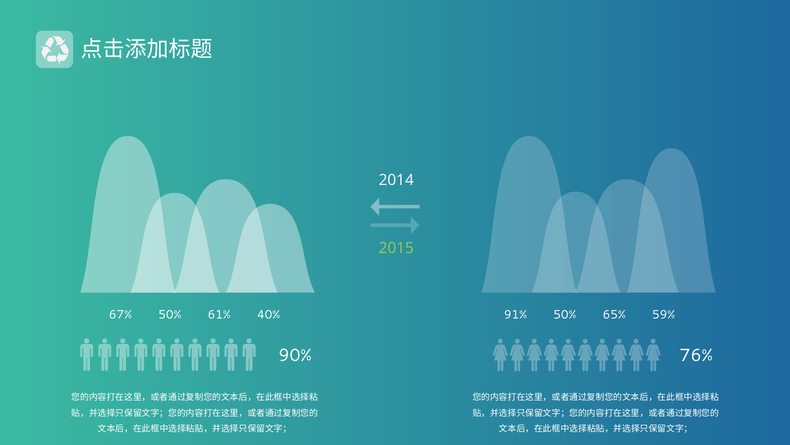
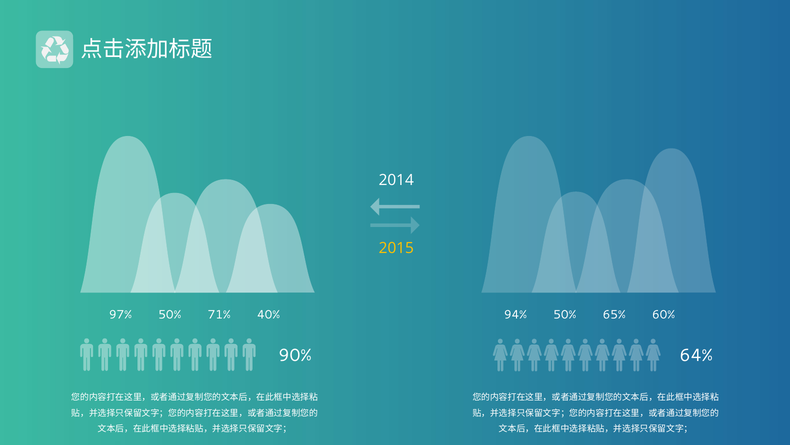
2015 colour: light green -> yellow
67%: 67% -> 97%
61%: 61% -> 71%
91%: 91% -> 94%
59%: 59% -> 60%
76%: 76% -> 64%
